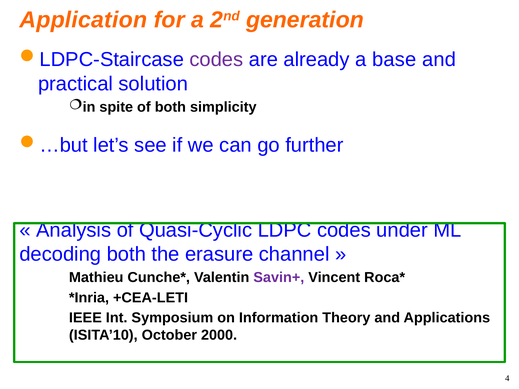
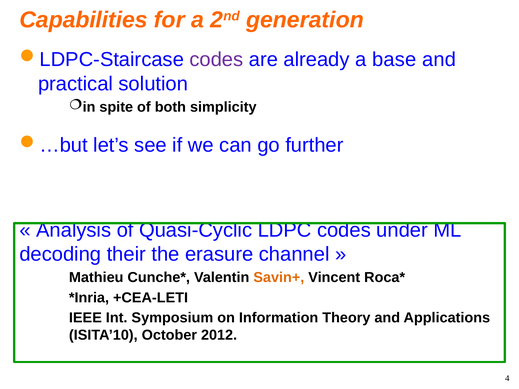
Application: Application -> Capabilities
decoding both: both -> their
Savin+ colour: purple -> orange
2000: 2000 -> 2012
